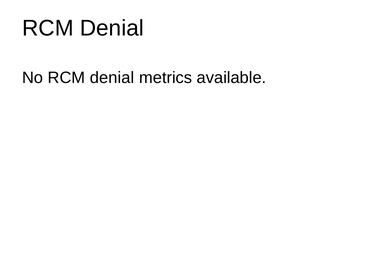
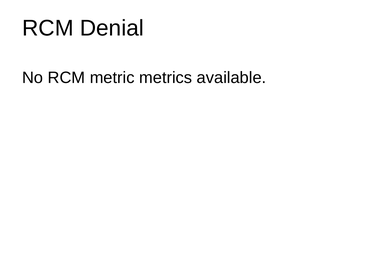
No RCM denial: denial -> metric
